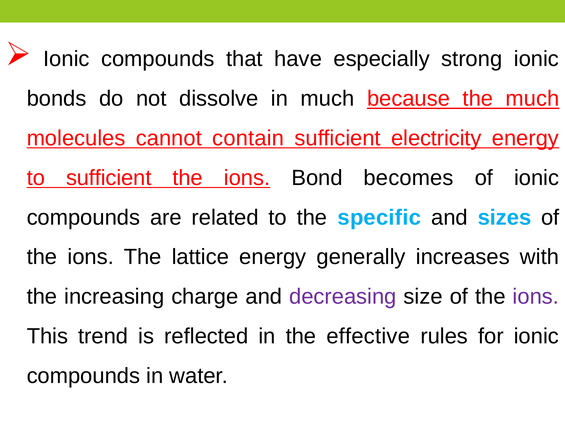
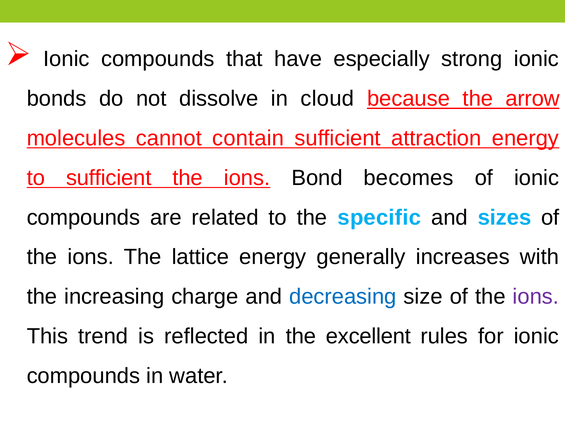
in much: much -> cloud
the much: much -> arrow
electricity: electricity -> attraction
decreasing colour: purple -> blue
effective: effective -> excellent
